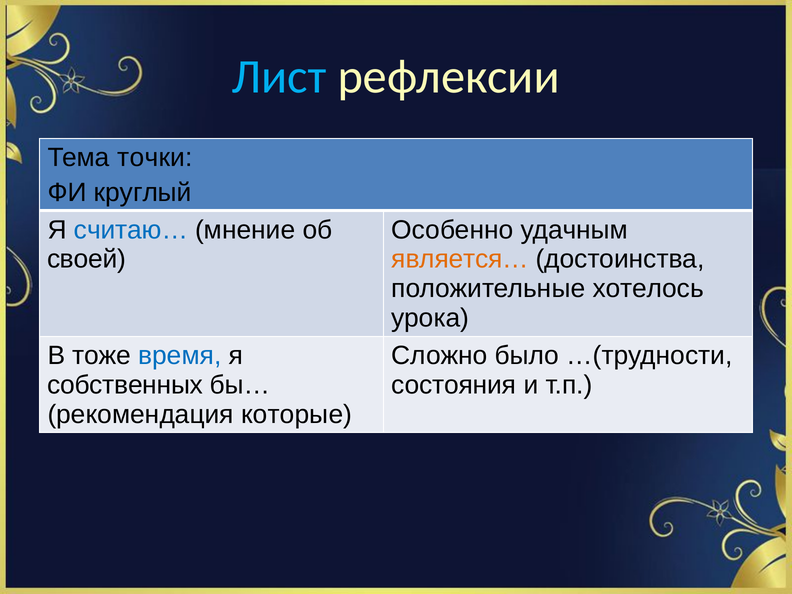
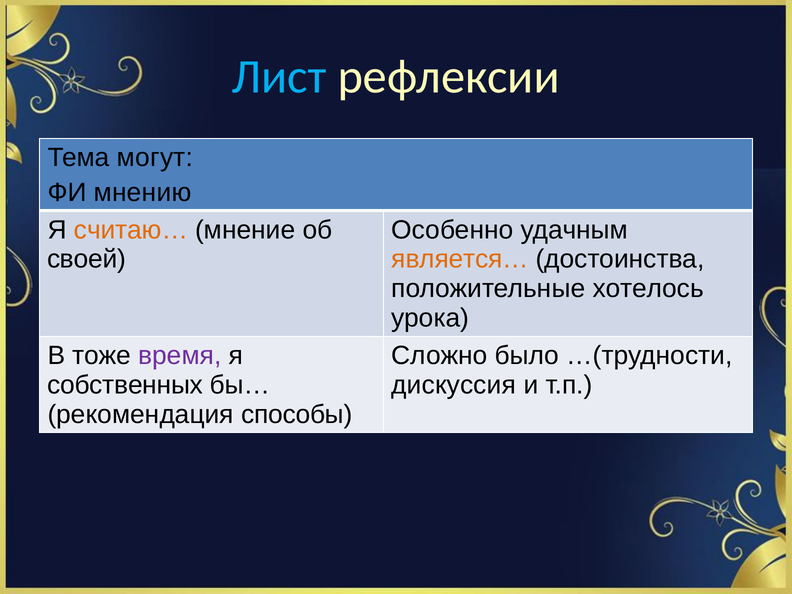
точки: точки -> могут
круглый: круглый -> мнению
считаю… colour: blue -> orange
время colour: blue -> purple
состояния: состояния -> дискуссия
которые: которые -> способы
